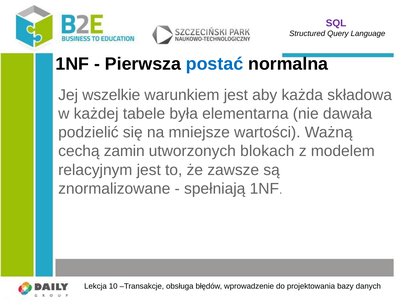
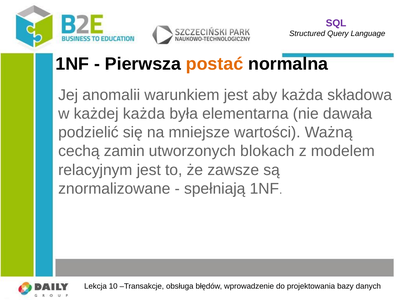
postać colour: blue -> orange
wszelkie: wszelkie -> anomalii
każdej tabele: tabele -> każda
